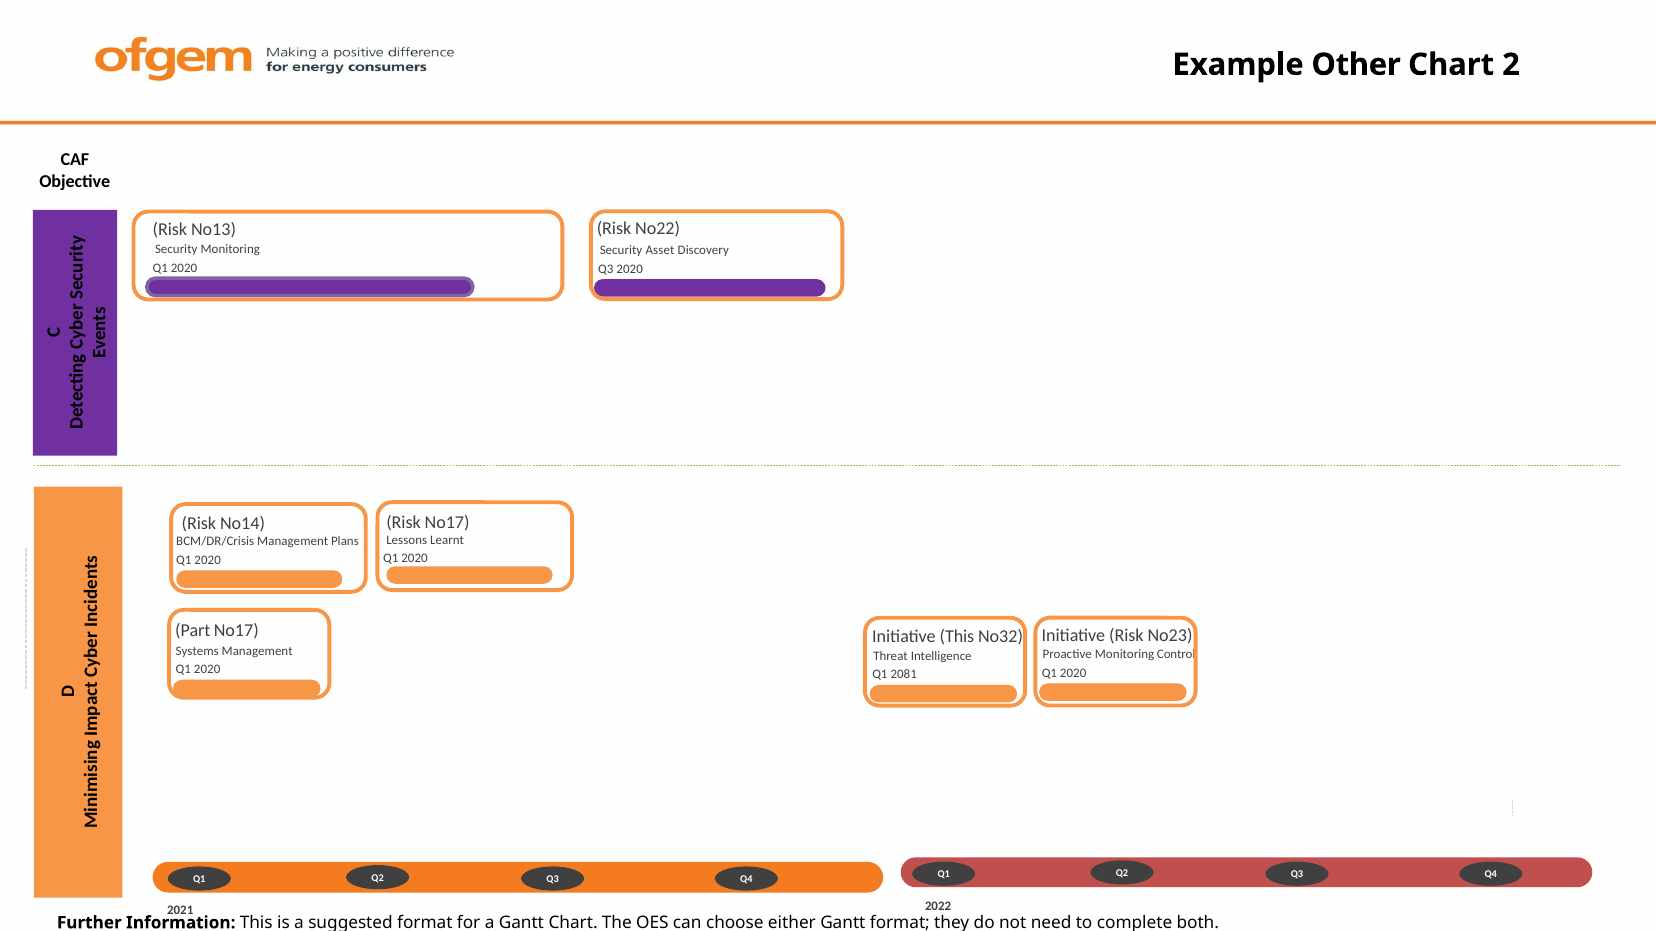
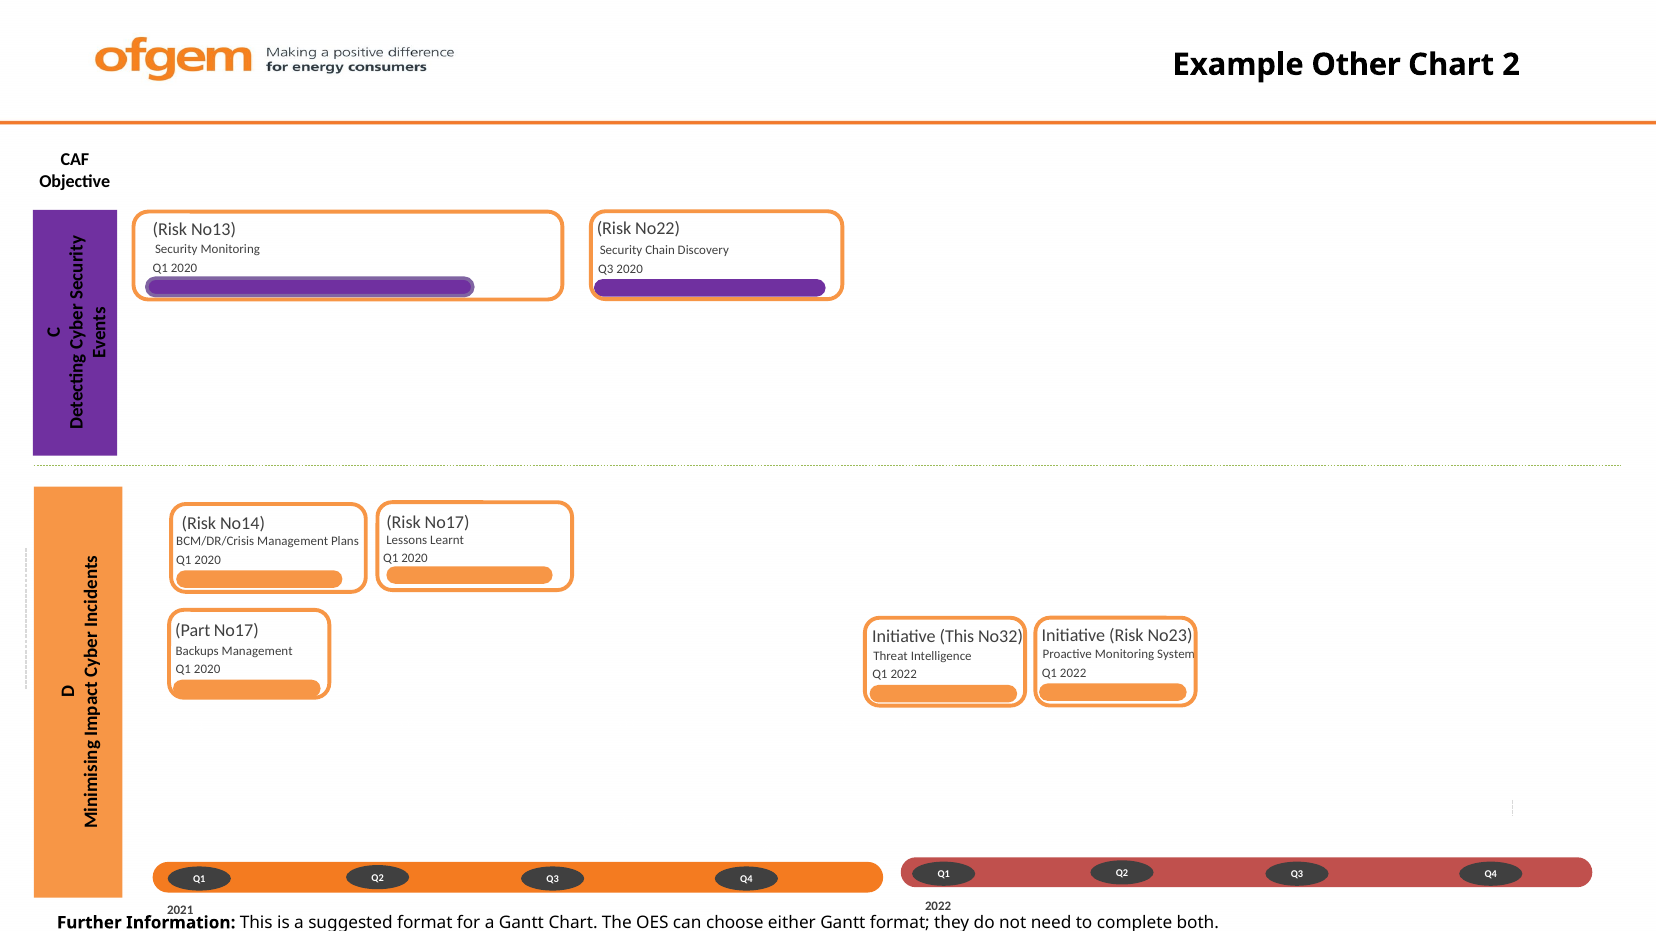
Asset: Asset -> Chain
Systems: Systems -> Backups
Control: Control -> System
2020 at (1073, 673): 2020 -> 2022
2081 at (904, 675): 2081 -> 2022
